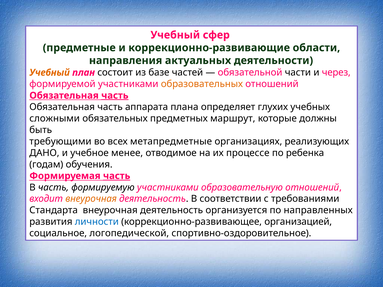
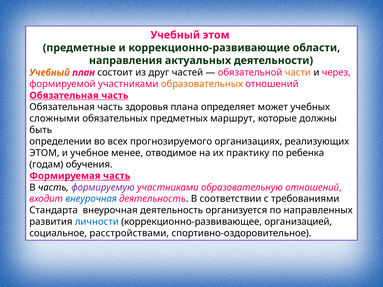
Учебный сфер: сфер -> этом
базе: базе -> друг
части colour: black -> orange
часть at (115, 96) underline: present -> none
аппарата: аппарата -> здоровья
глухих: глухих -> может
требующими: требующими -> определении
метапредметные: метапредметные -> прогнозируемого
ДАНО at (44, 153): ДАНО -> ЭТОМ
процессе: процессе -> практику
формируемую colour: black -> purple
внеурочная at (91, 199) colour: orange -> blue
логопедической: логопедической -> расстройствами
